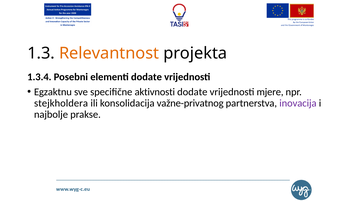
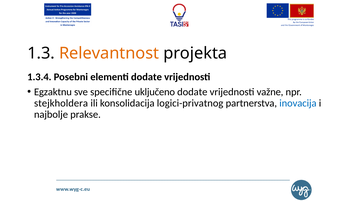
aktivnosti: aktivnosti -> uključeno
mjere: mjere -> važne
važne-privatnog: važne-privatnog -> logici-privatnog
inovacija colour: purple -> blue
